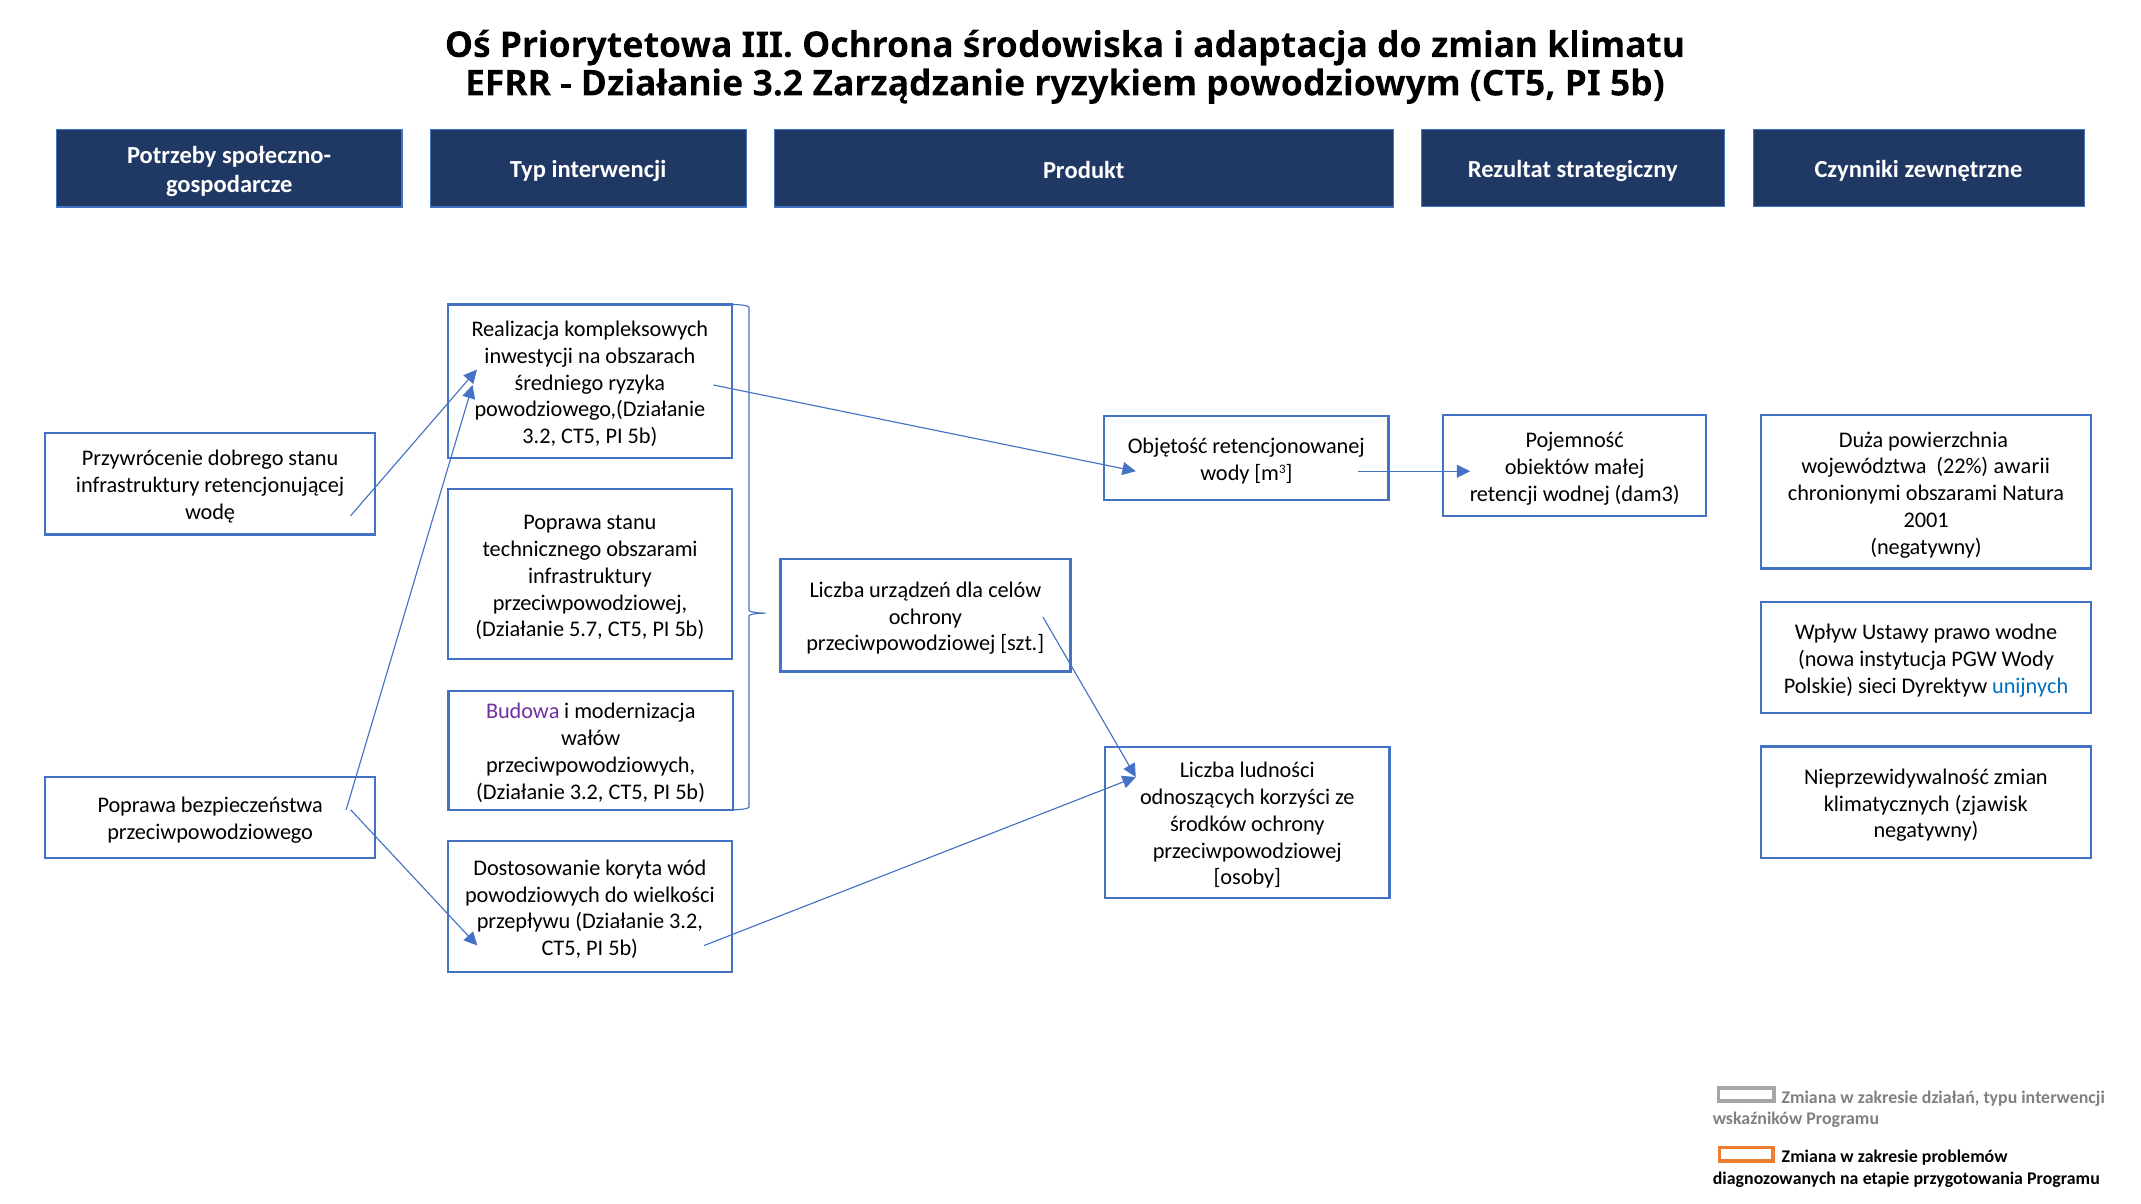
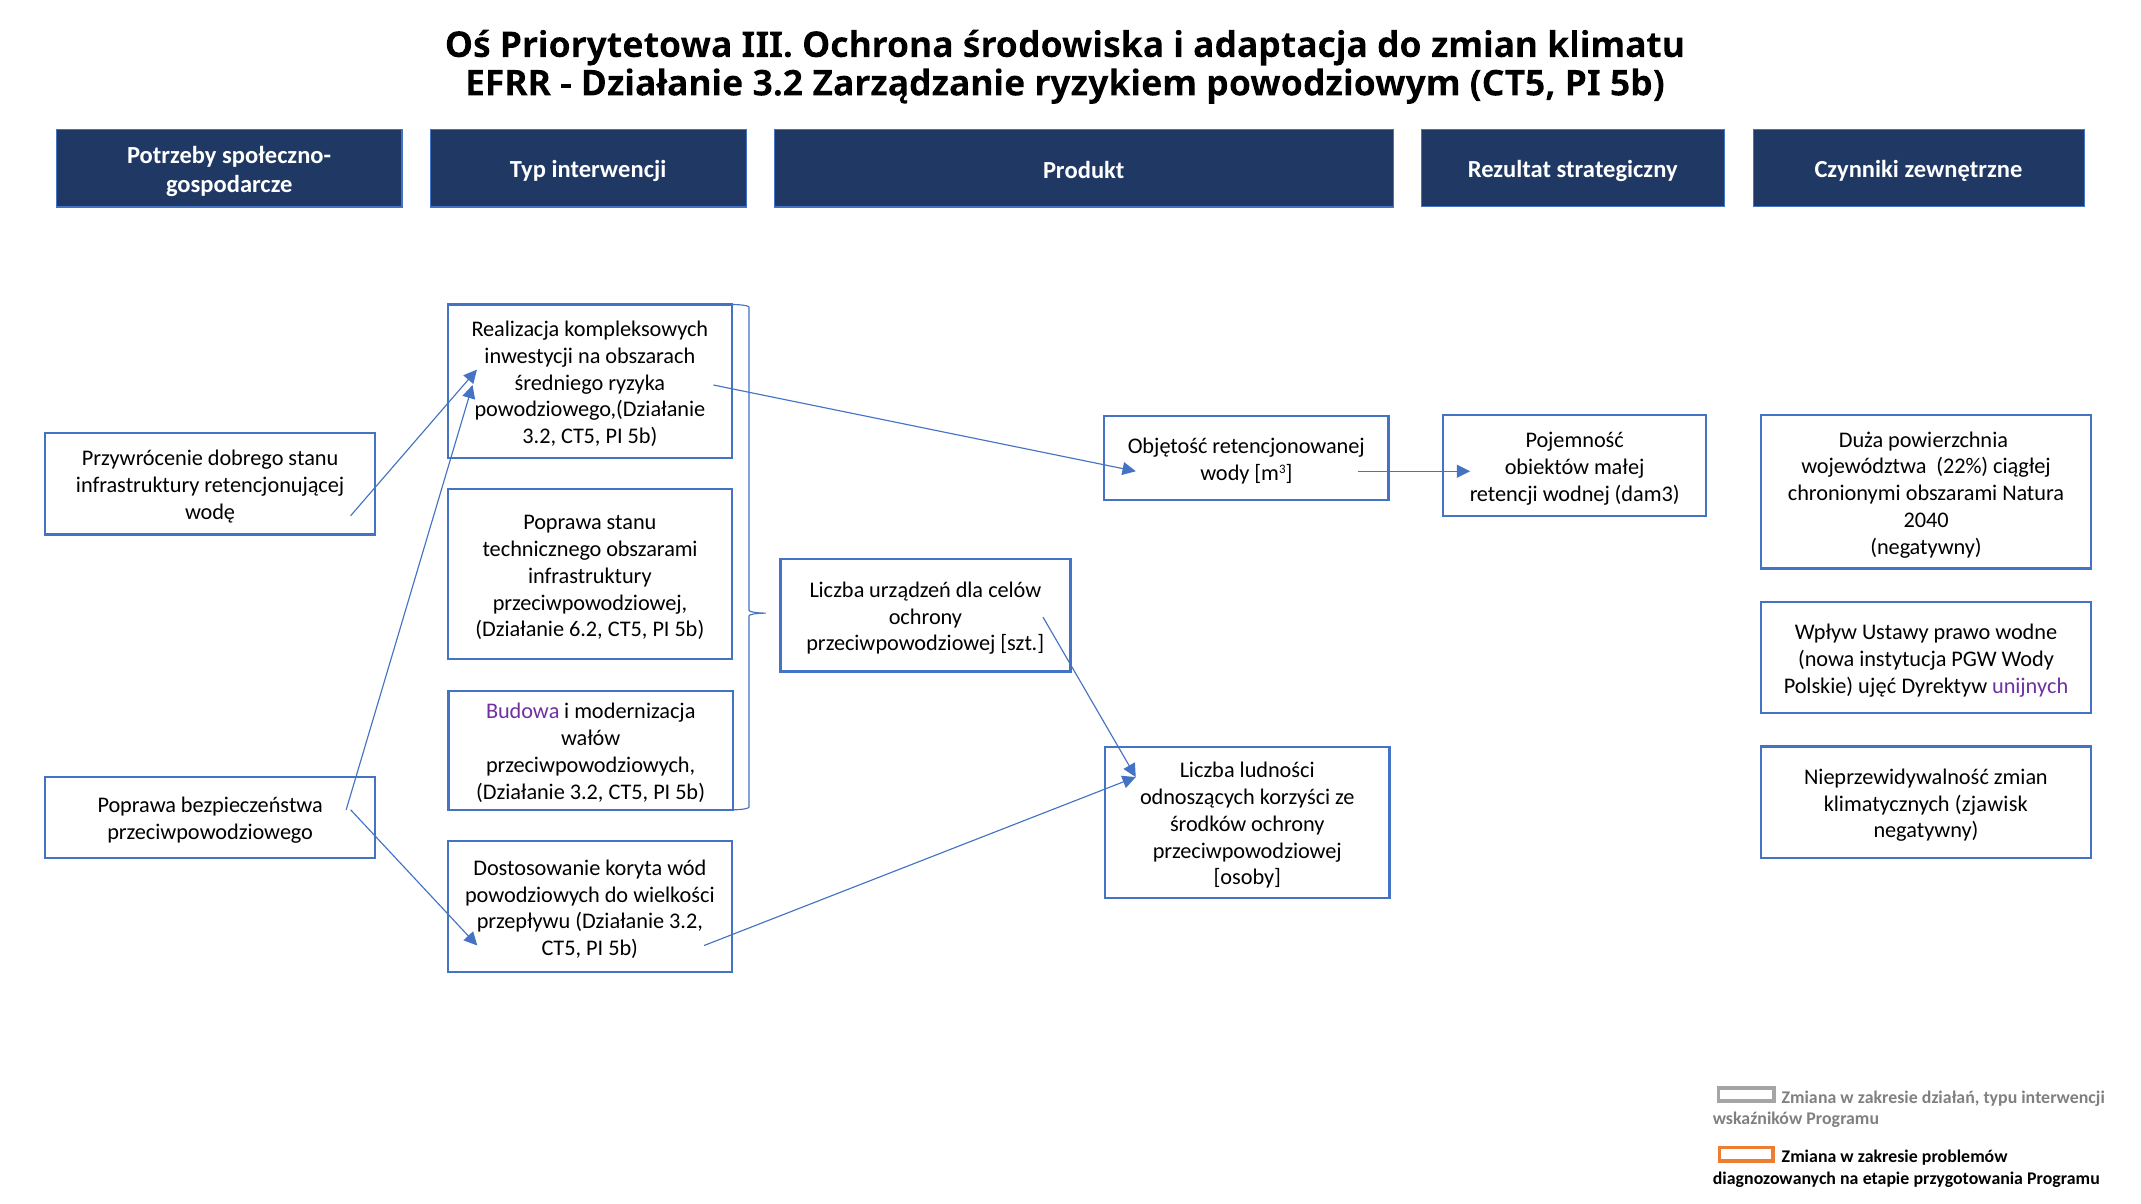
awarii: awarii -> ciągłej
2001: 2001 -> 2040
5.7: 5.7 -> 6.2
sieci: sieci -> ujęć
unijnych colour: blue -> purple
